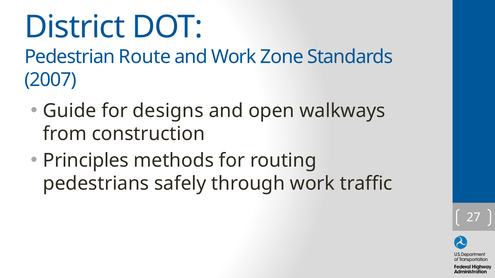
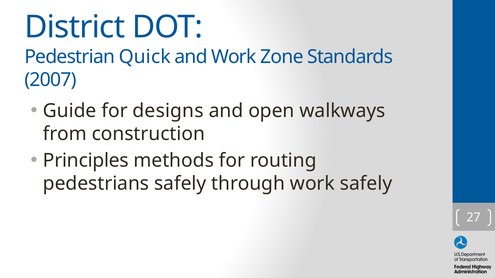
Route: Route -> Quick
work traffic: traffic -> safely
